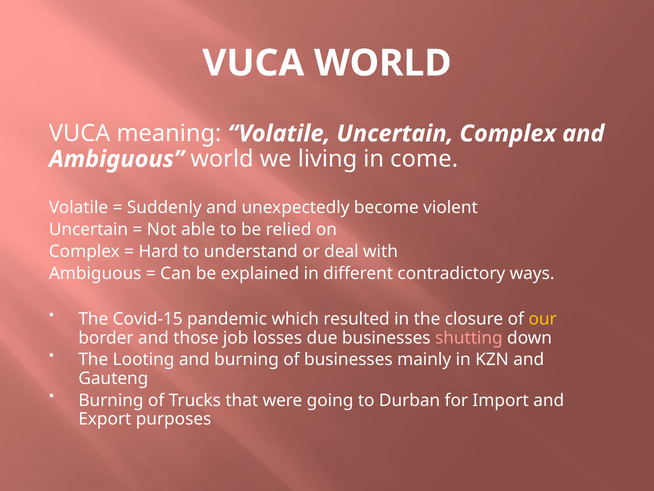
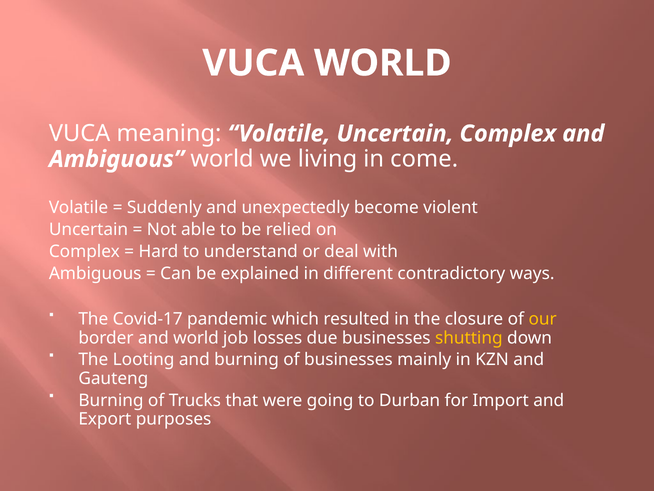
Covid-15: Covid-15 -> Covid-17
and those: those -> world
shutting colour: pink -> yellow
